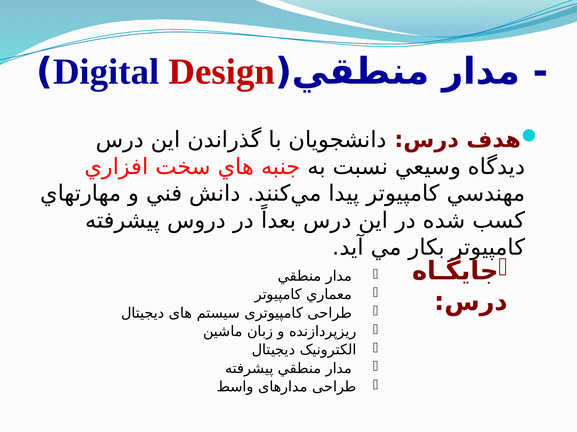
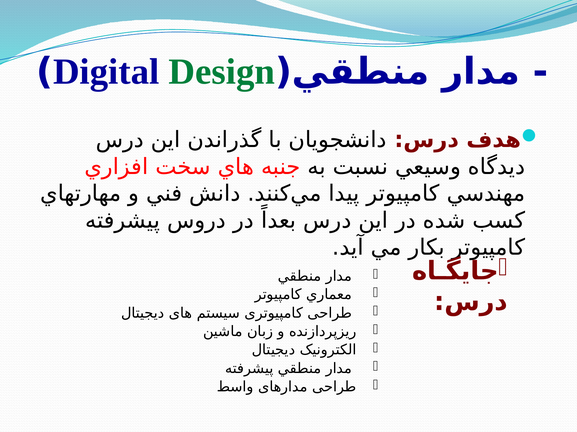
Design colour: red -> green
